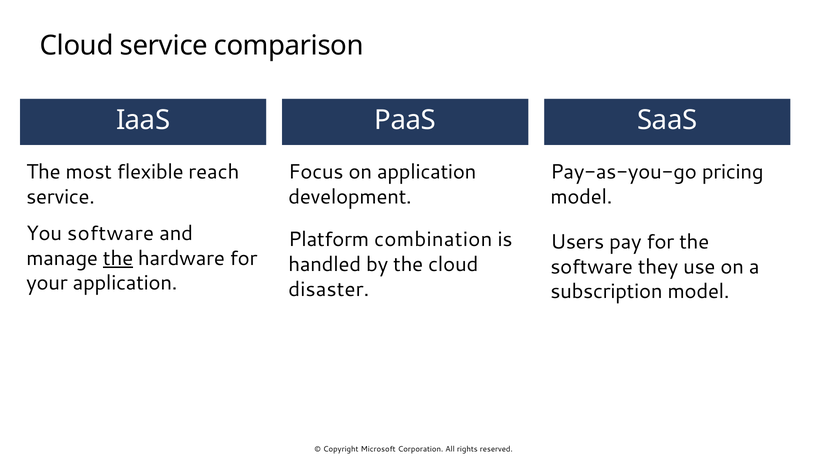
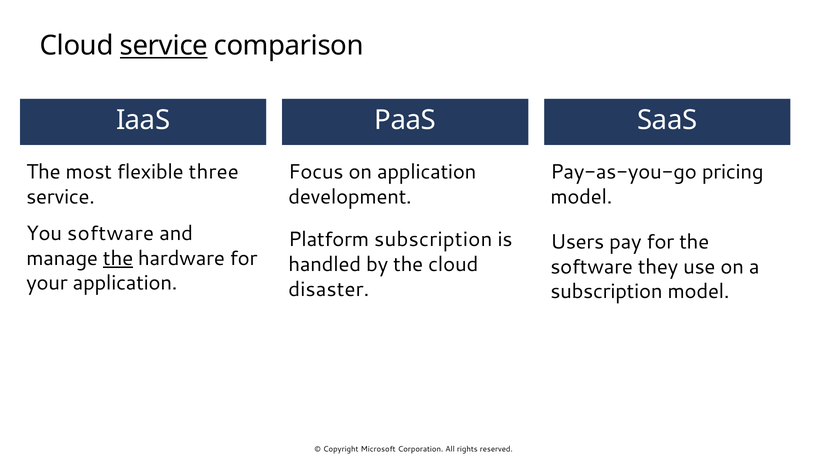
service at (164, 46) underline: none -> present
reach: reach -> three
Platform combination: combination -> subscription
